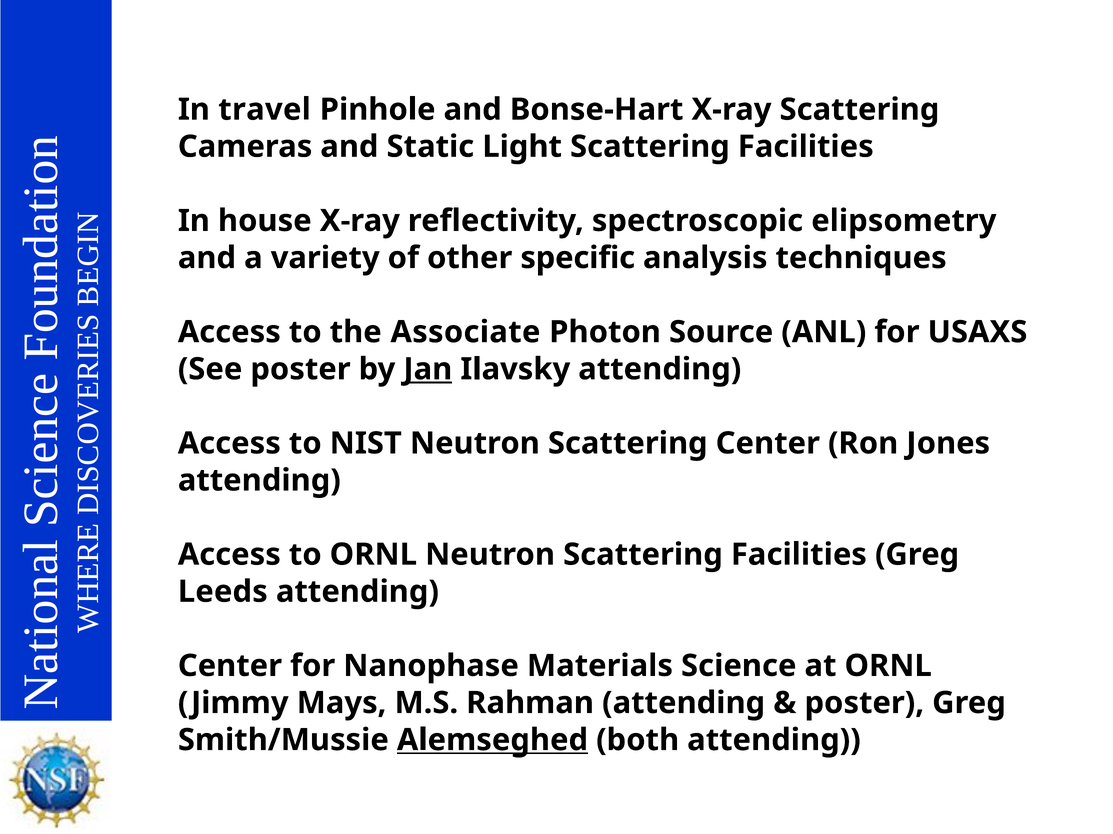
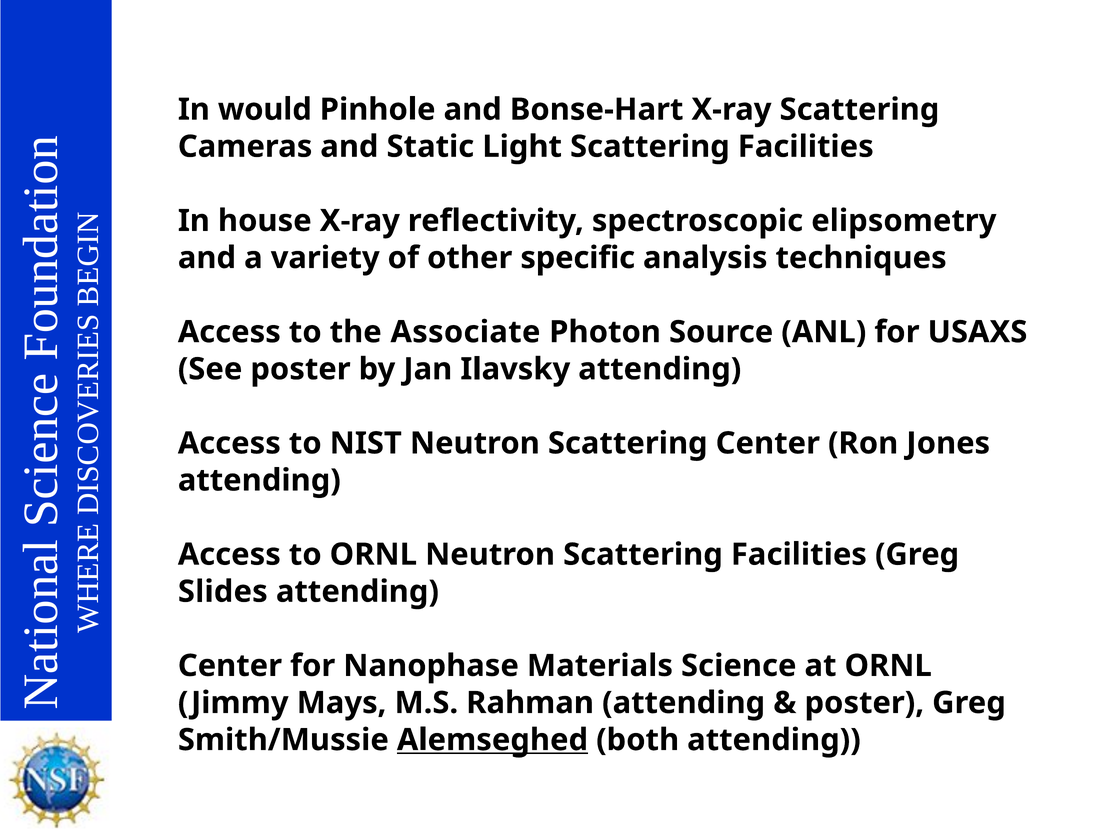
travel: travel -> would
Jan underline: present -> none
Leeds: Leeds -> Slides
